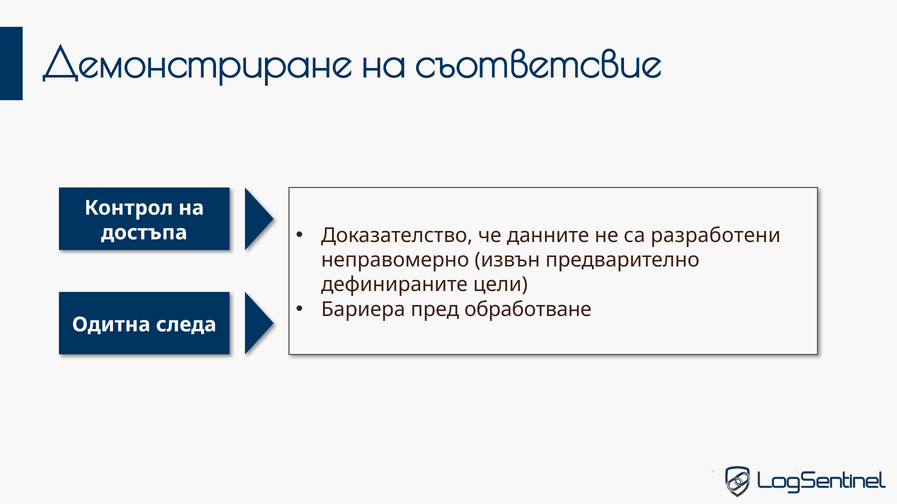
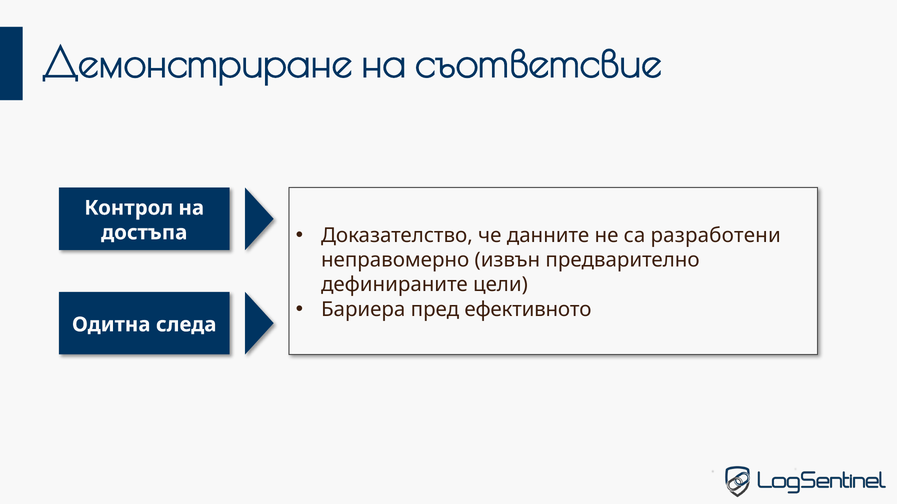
обработване: обработване -> ефективното
